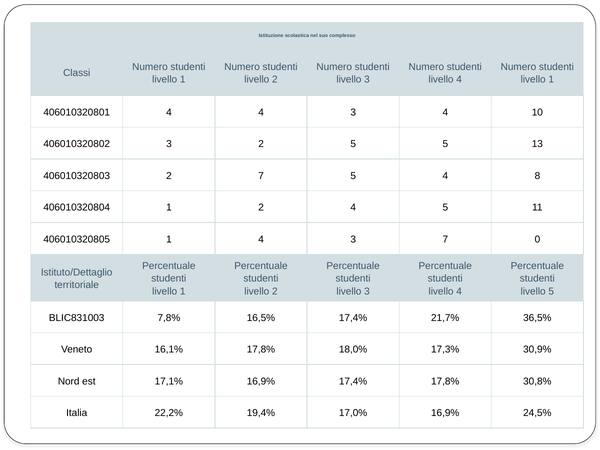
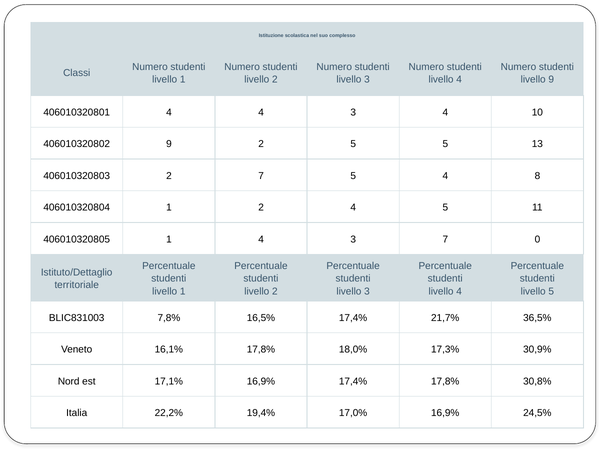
1 at (551, 80): 1 -> 9
406010320802 3: 3 -> 9
